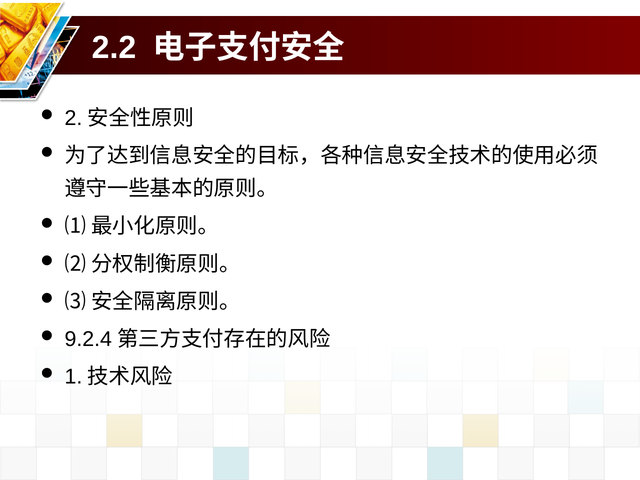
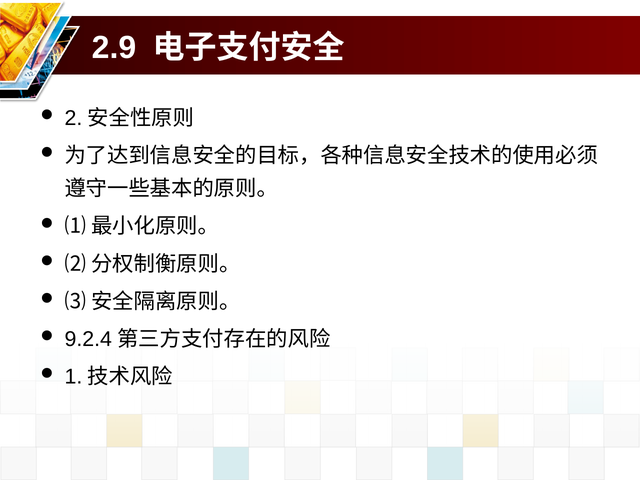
2.2: 2.2 -> 2.9
